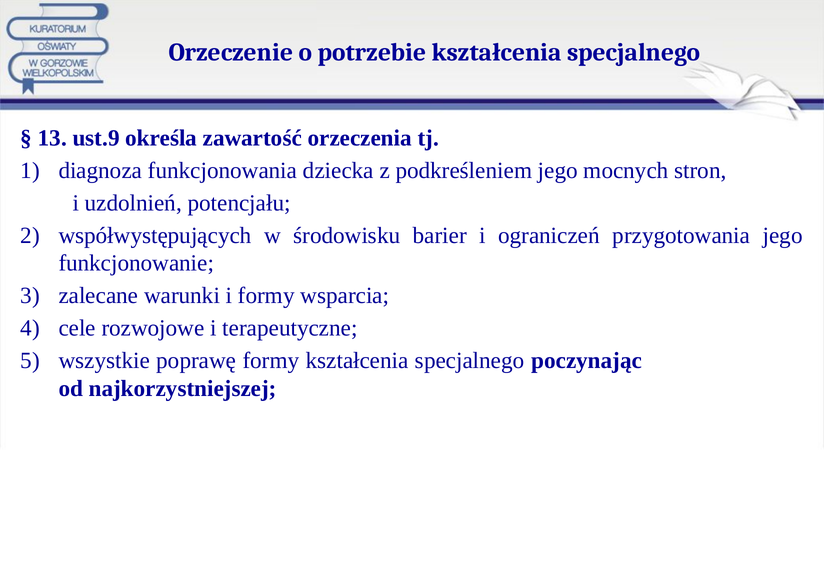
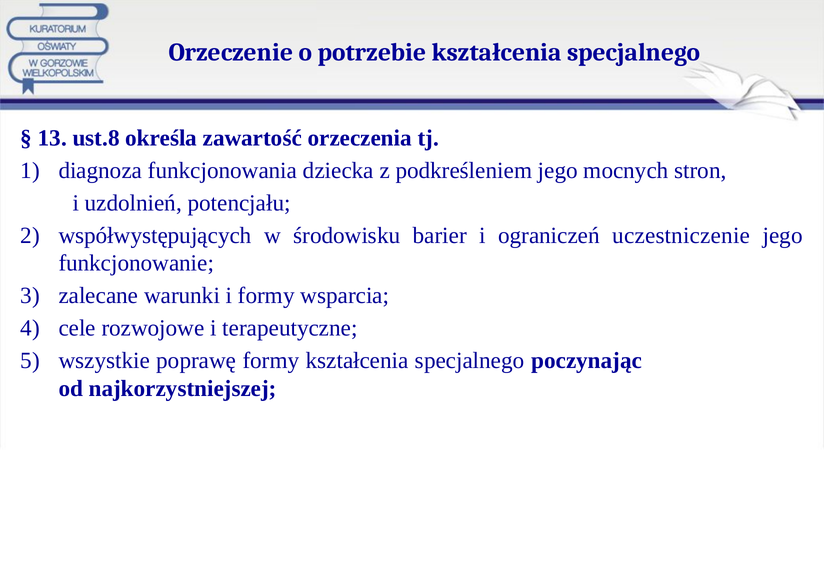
ust.9: ust.9 -> ust.8
przygotowania: przygotowania -> uczestniczenie
